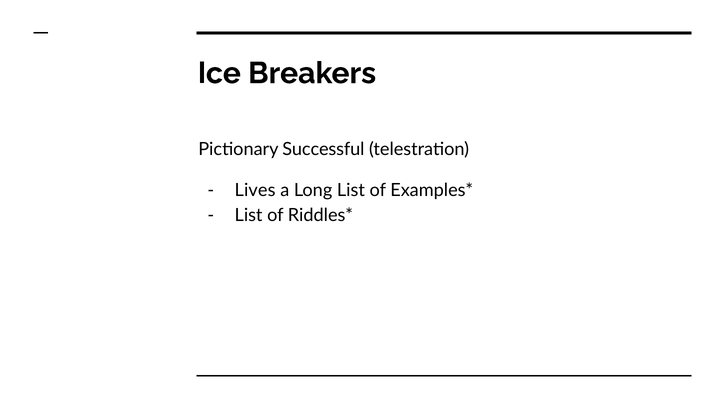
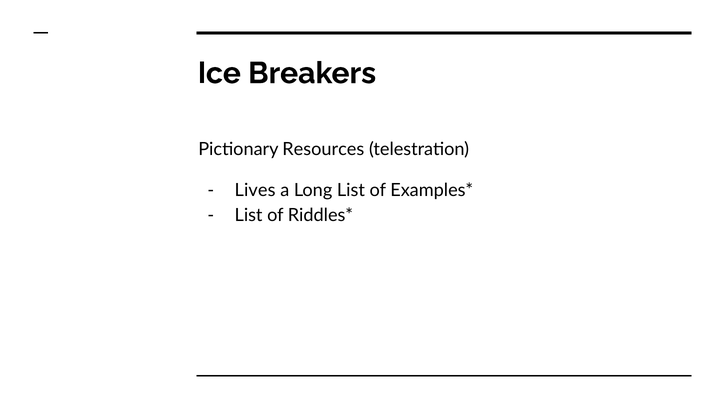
Successful: Successful -> Resources
